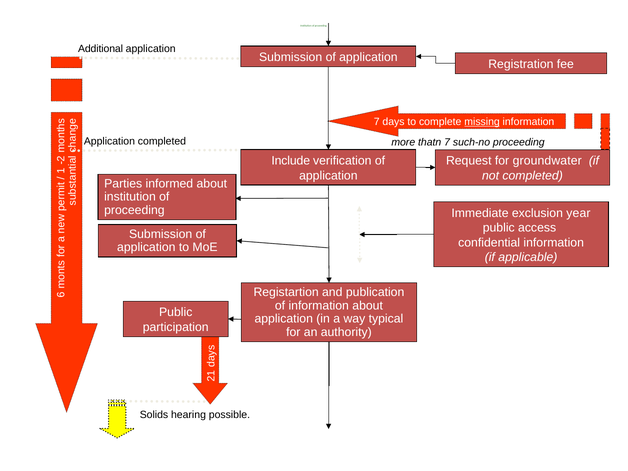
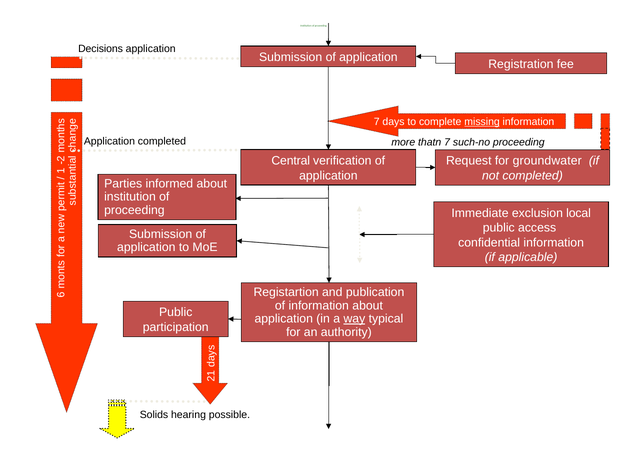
Additional: Additional -> Decisions
Include: Include -> Central
year: year -> local
way underline: none -> present
